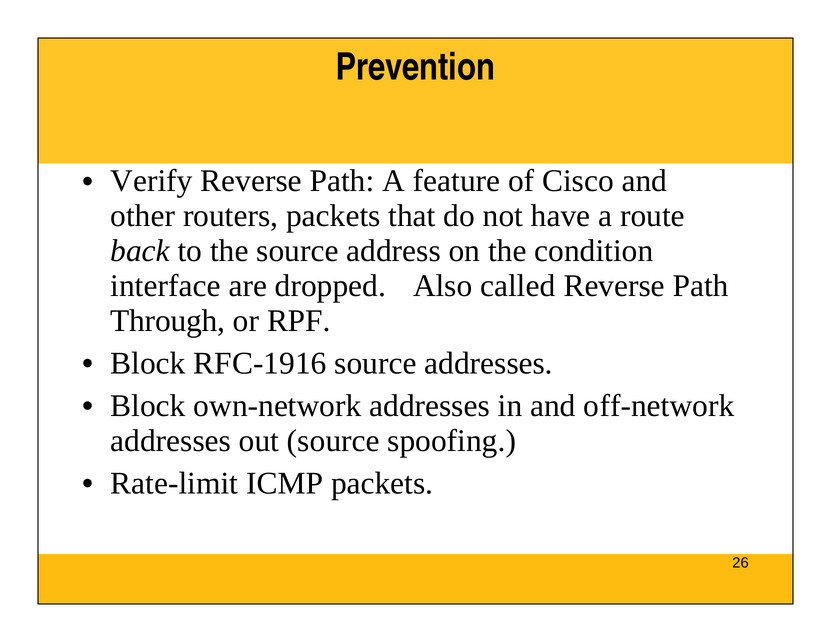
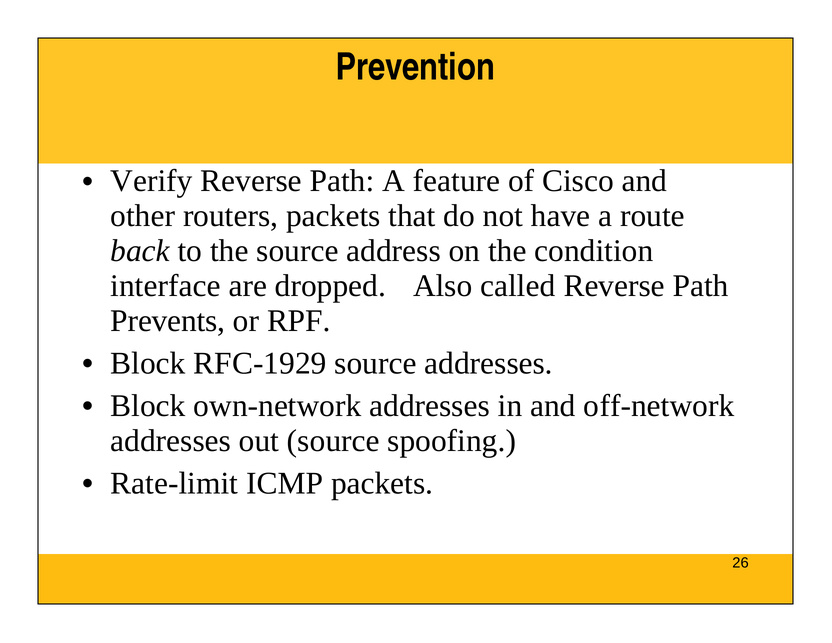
Through: Through -> Prevents
RFC-1916: RFC-1916 -> RFC-1929
